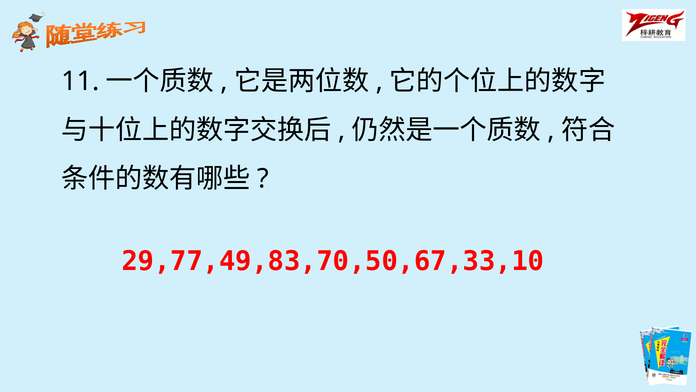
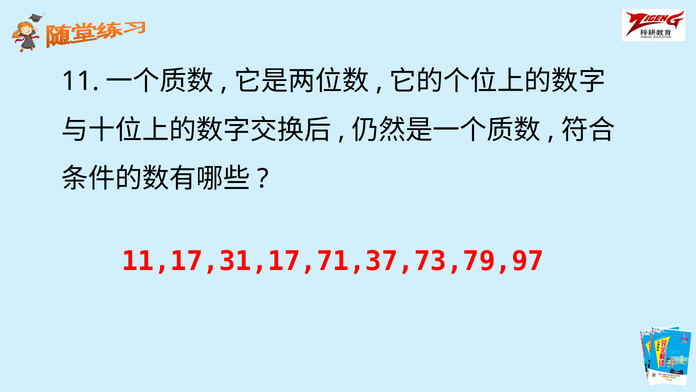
29,77,49,83,70,50,67,33,10: 29,77,49,83,70,50,67,33,10 -> 11,17,31,17,71,37,73,79,97
